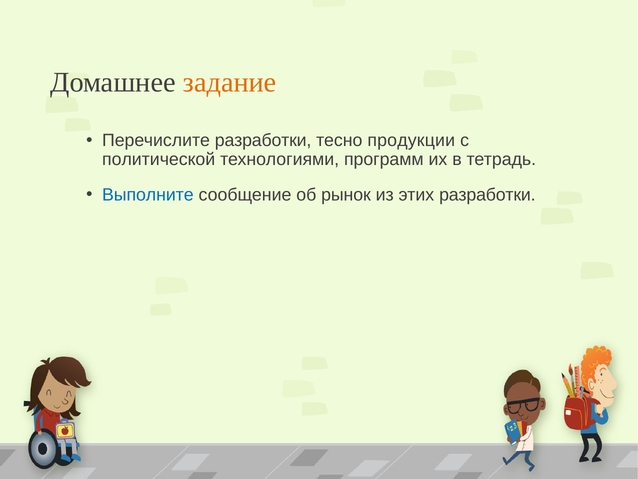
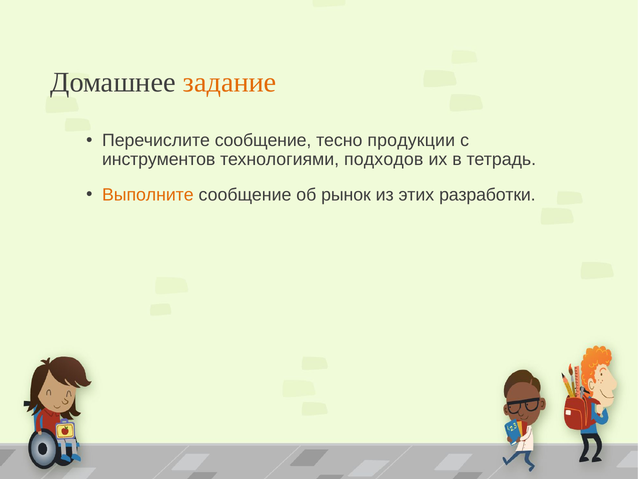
Перечислите разработки: разработки -> сообщение
политической: политической -> инструментов
программ: программ -> подходов
Выполните colour: blue -> orange
